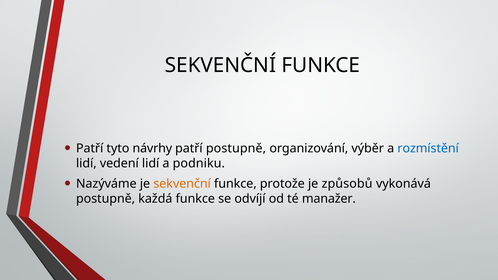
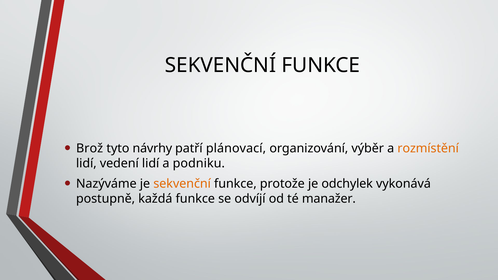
Patří at (90, 148): Patří -> Brož
patří postupně: postupně -> plánovací
rozmístění colour: blue -> orange
způsobů: způsobů -> odchylek
